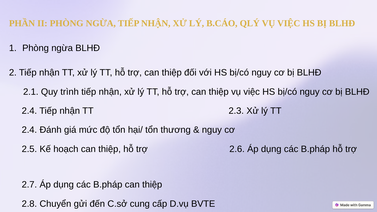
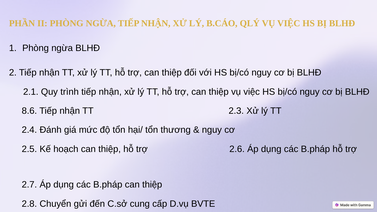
2.4 at (29, 111): 2.4 -> 8.6
